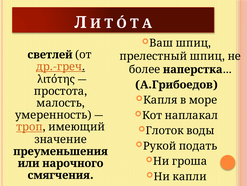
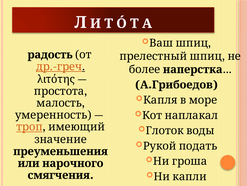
светлей: светлей -> радость
